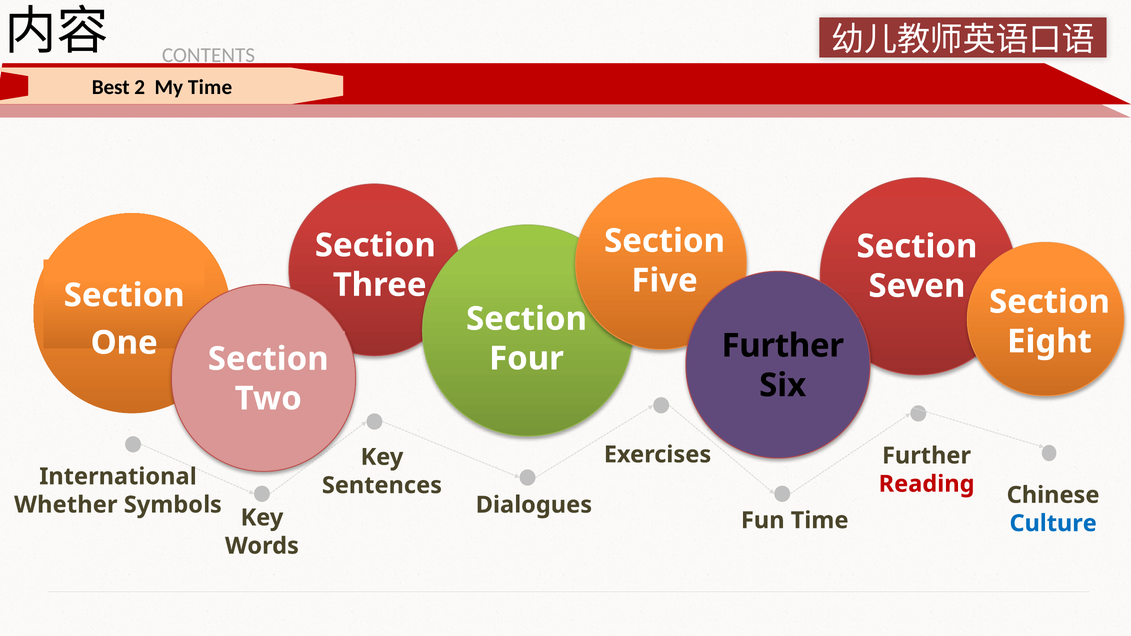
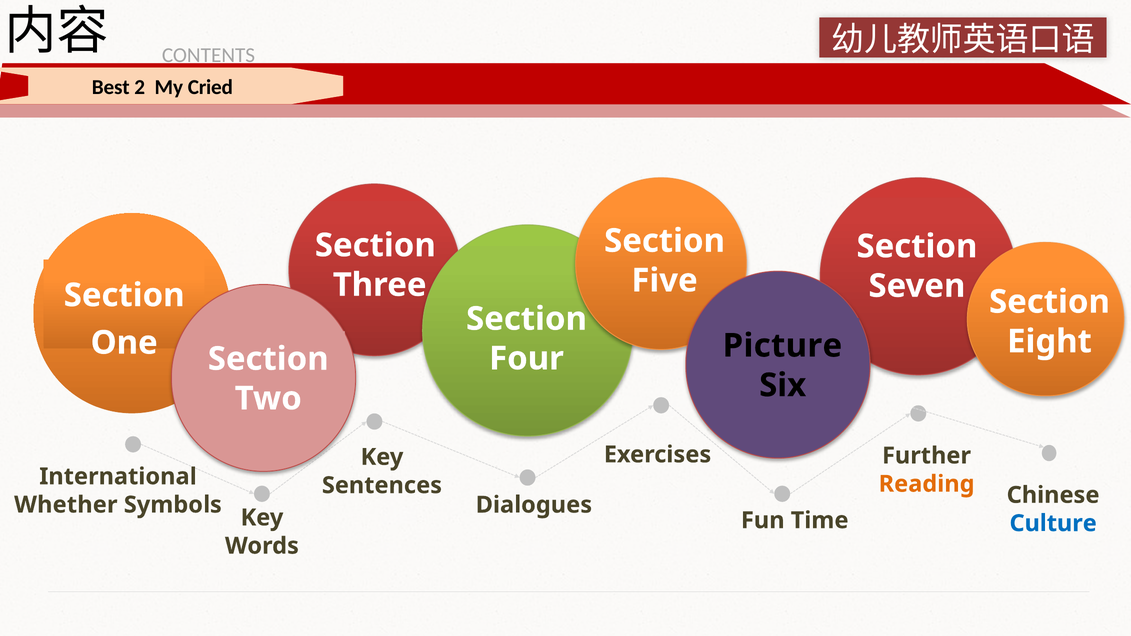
My Time: Time -> Cried
Further at (783, 346): Further -> Picture
Reading colour: red -> orange
